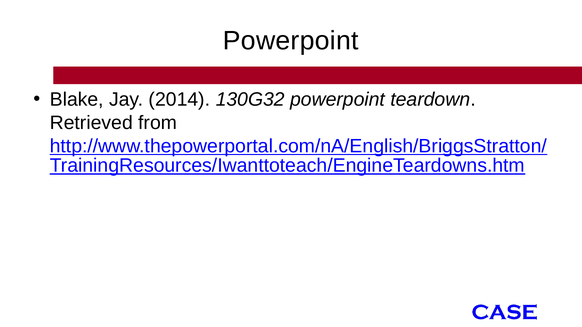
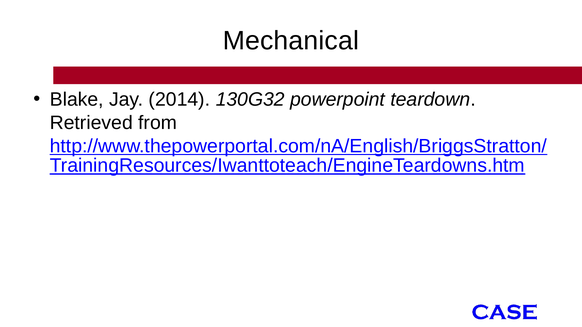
Powerpoint at (291, 41): Powerpoint -> Mechanical
